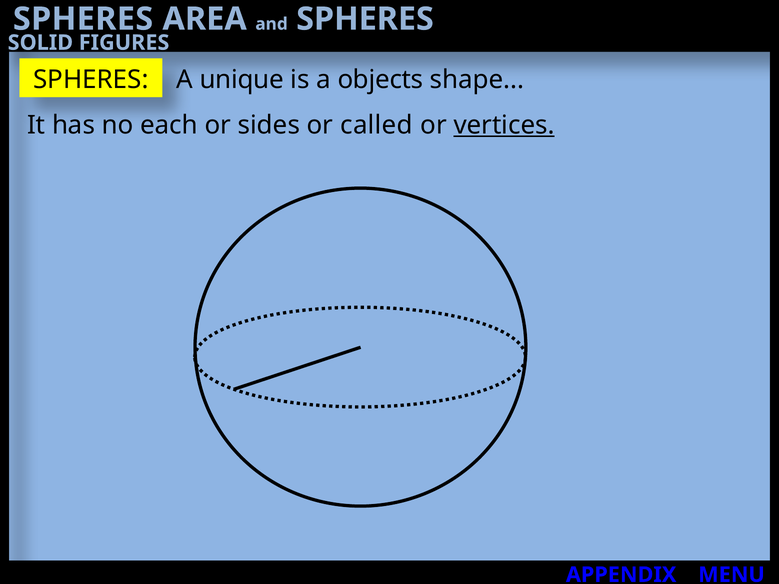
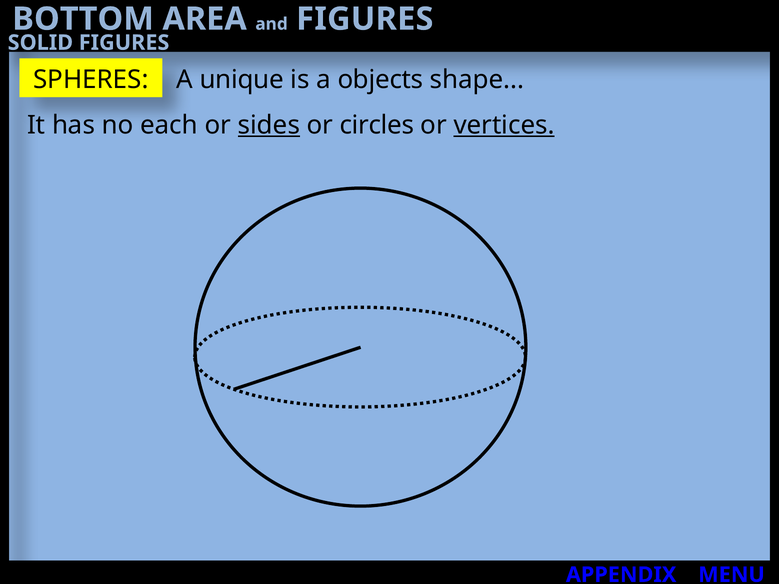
SPHERES at (83, 19): SPHERES -> BOTTOM
and SPHERES: SPHERES -> FIGURES
sides underline: none -> present
called: called -> circles
